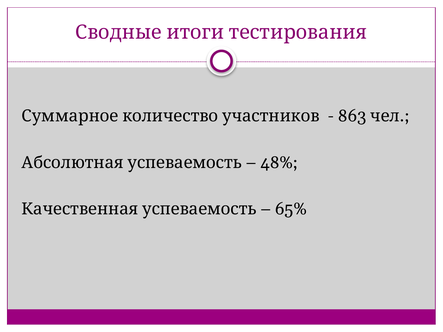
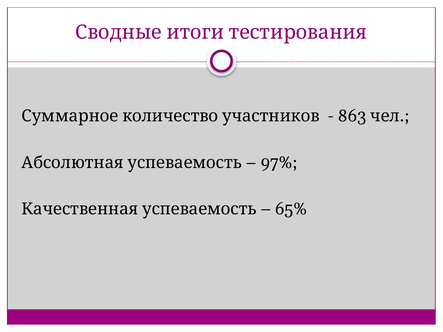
48%: 48% -> 97%
